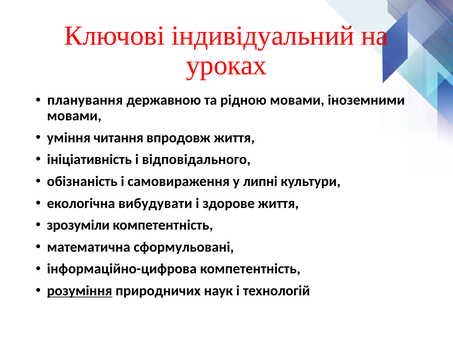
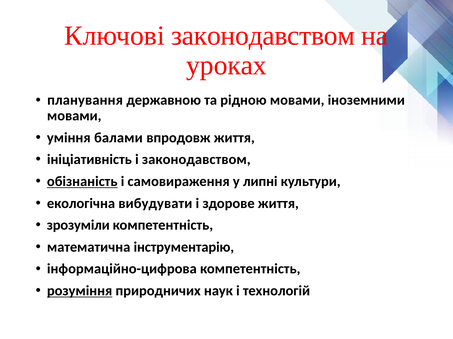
Ключові індивідуальний: індивідуальний -> законодавством
читання: читання -> балами
і відповідального: відповідального -> законодавством
обізнаність underline: none -> present
сформульовані: сформульовані -> інструментарію
